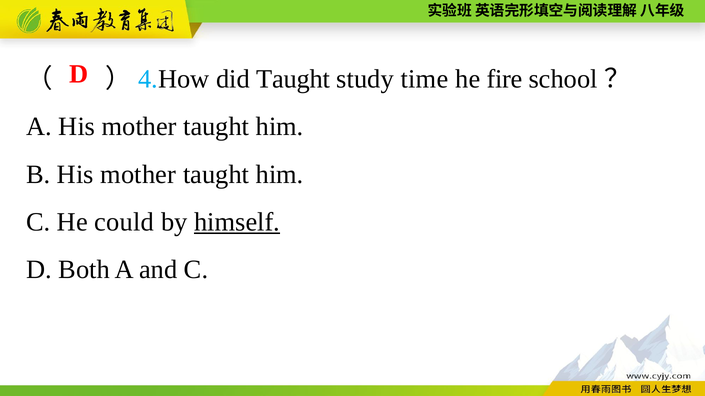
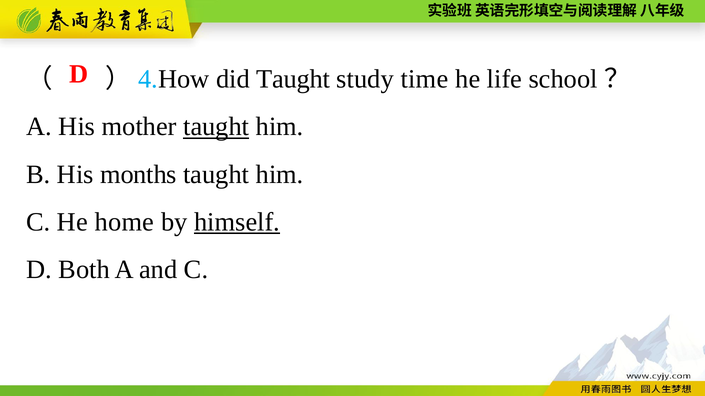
fire: fire -> life
taught at (216, 127) underline: none -> present
B His mother: mother -> months
could: could -> home
